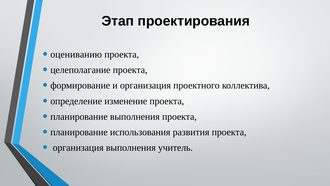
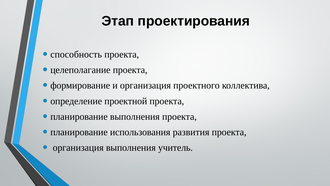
оцениванию: оцениванию -> способность
изменение: изменение -> проектной
